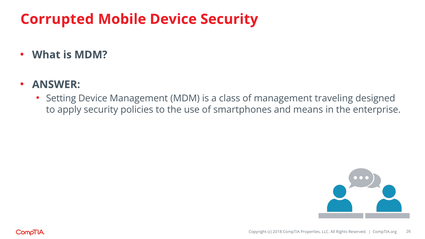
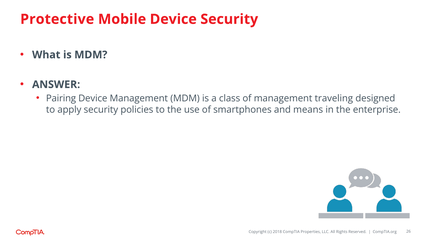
Corrupted: Corrupted -> Protective
Setting: Setting -> Pairing
